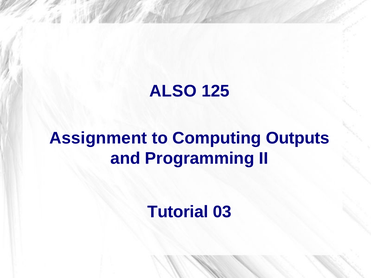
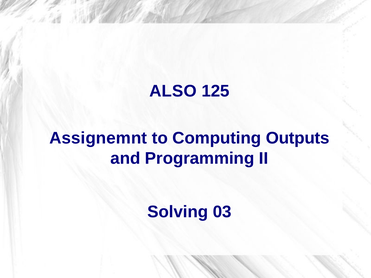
Assignment: Assignment -> Assignemnt
Tutorial: Tutorial -> Solving
